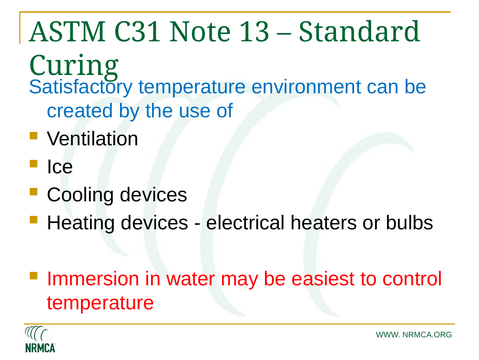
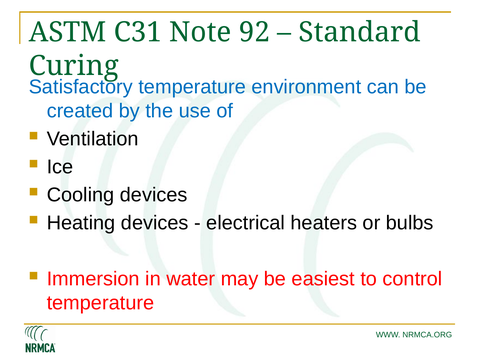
13: 13 -> 92
